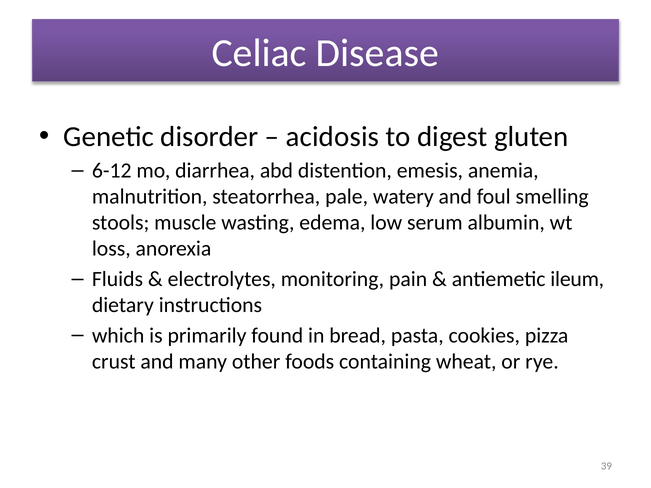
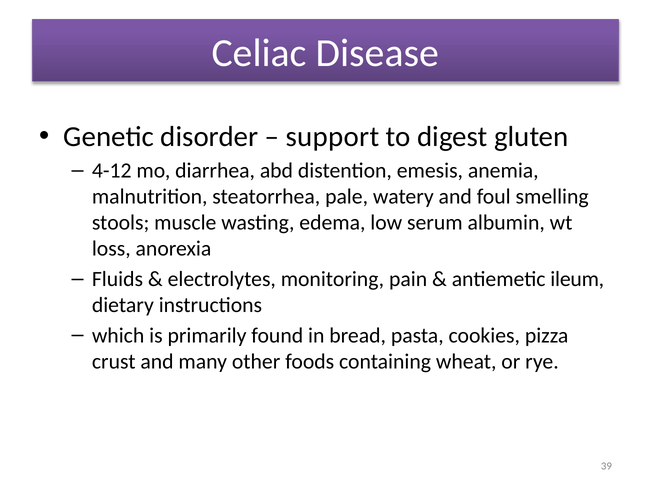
acidosis: acidosis -> support
6-12: 6-12 -> 4-12
